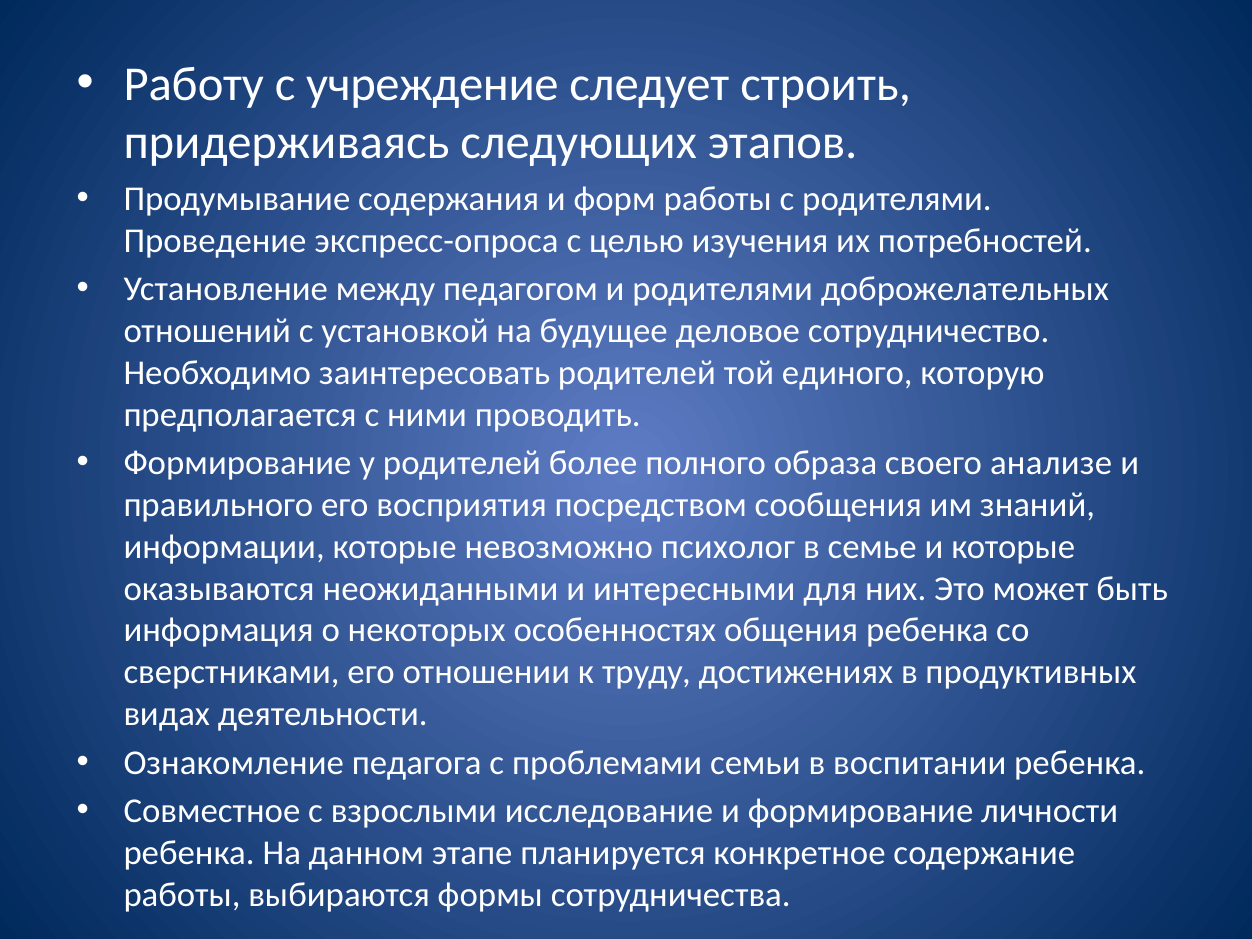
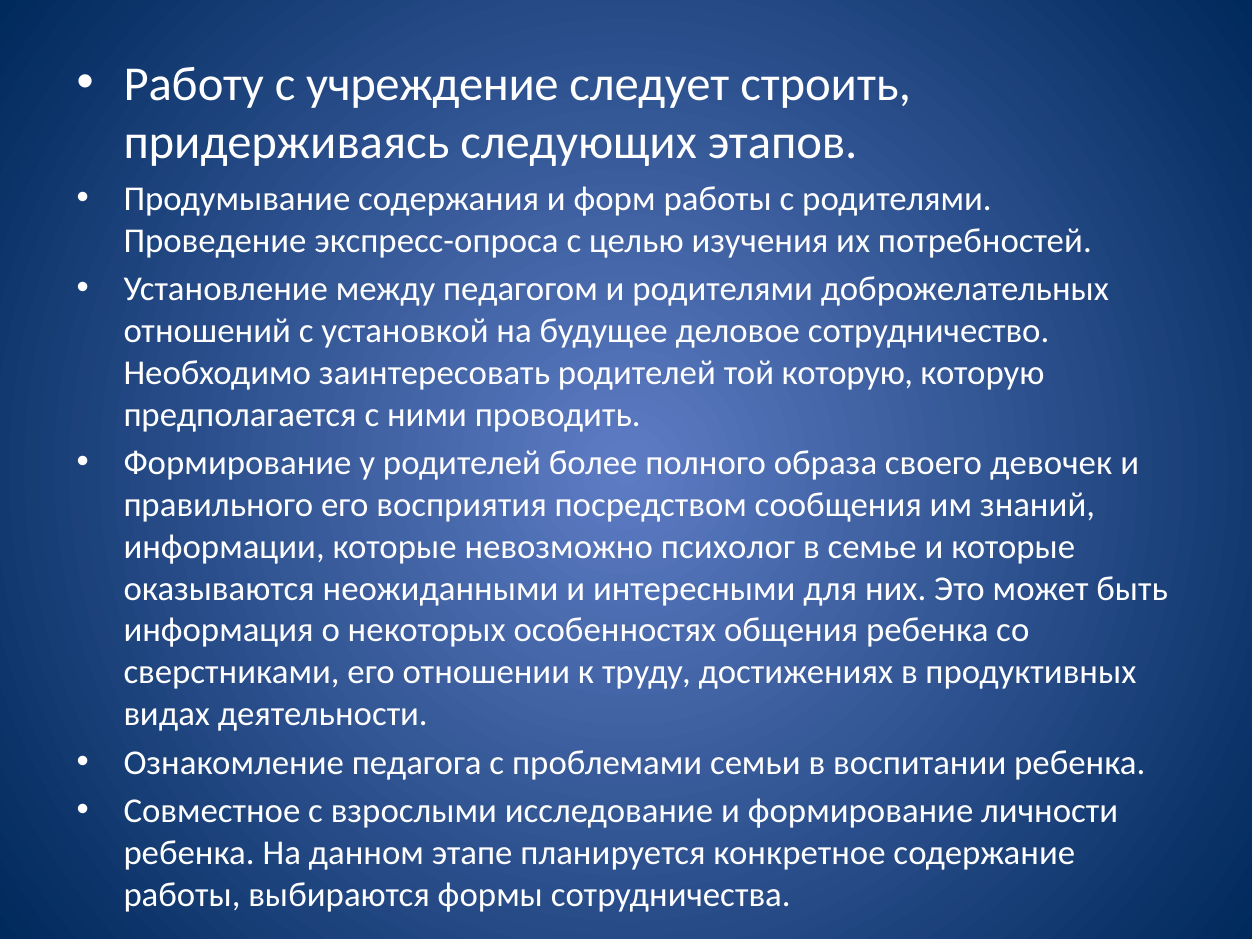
той единого: единого -> которую
анализе: анализе -> девочек
